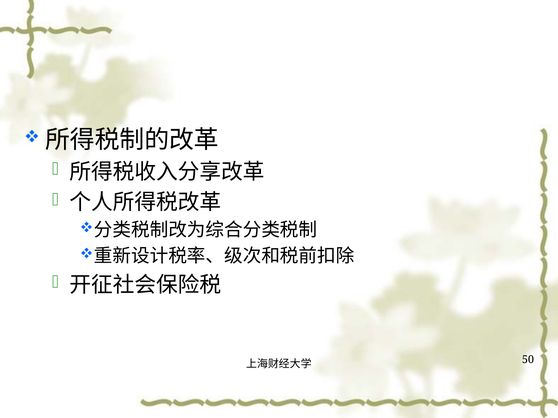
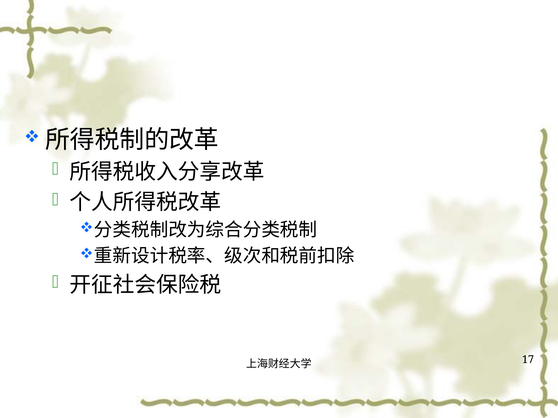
50: 50 -> 17
